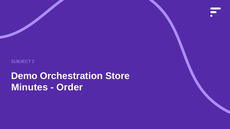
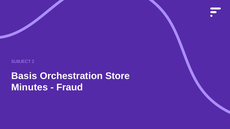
Demo: Demo -> Basis
Order: Order -> Fraud
